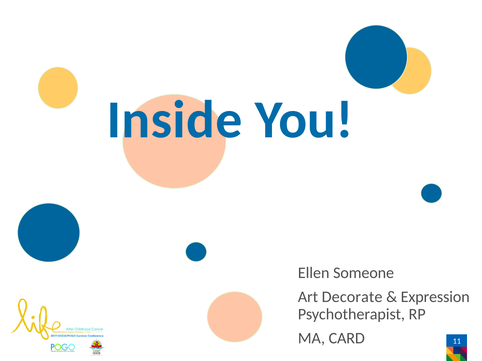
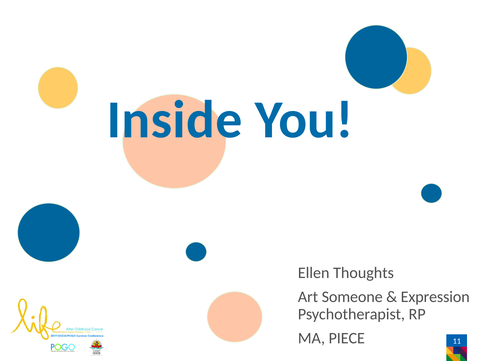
Someone: Someone -> Thoughts
Decorate: Decorate -> Someone
CARD: CARD -> PIECE
